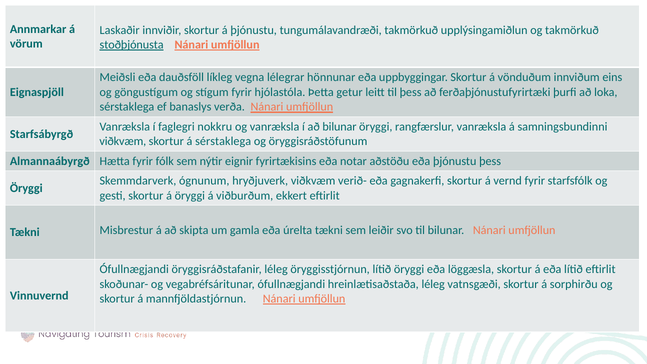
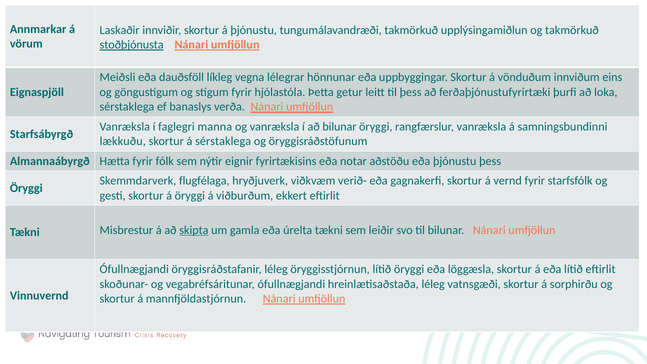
nokkru: nokkru -> manna
viðkvæm at (123, 141): viðkvæm -> lækkuðu
ógnunum: ógnunum -> flugfélaga
skipta underline: none -> present
